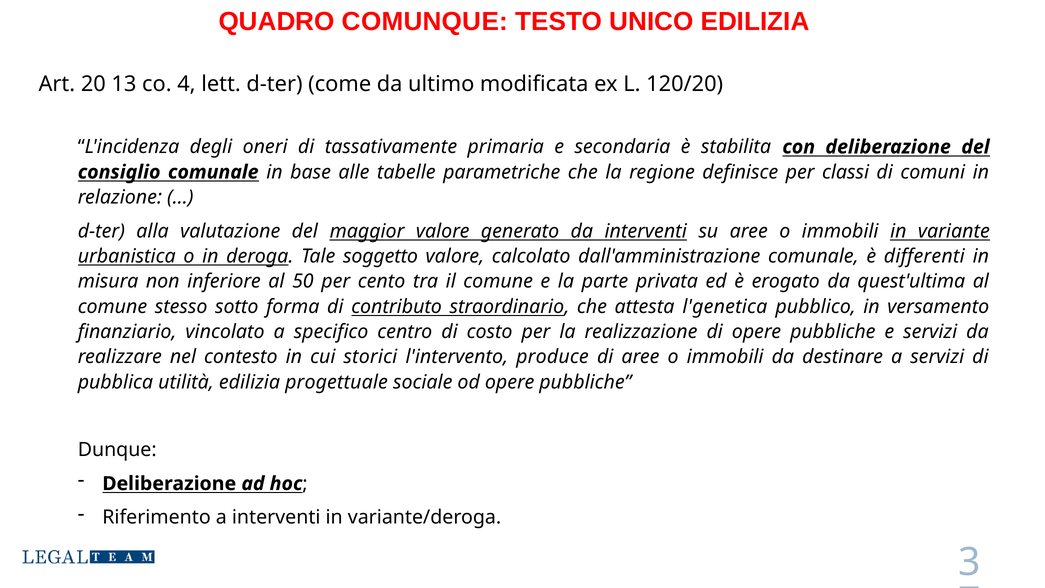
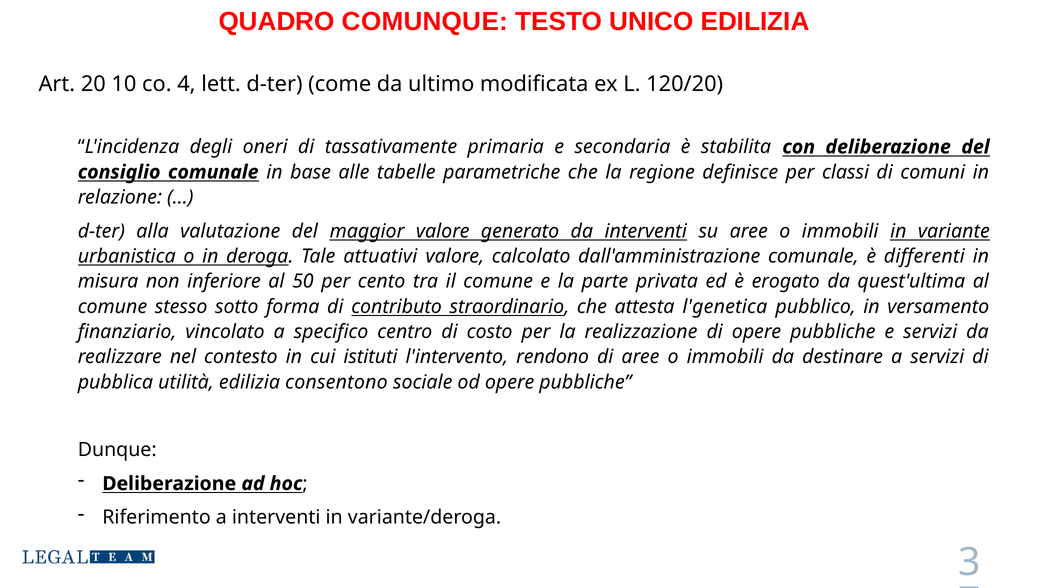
13: 13 -> 10
soggetto: soggetto -> attuativi
storici: storici -> istituti
produce: produce -> rendono
progettuale: progettuale -> consentono
